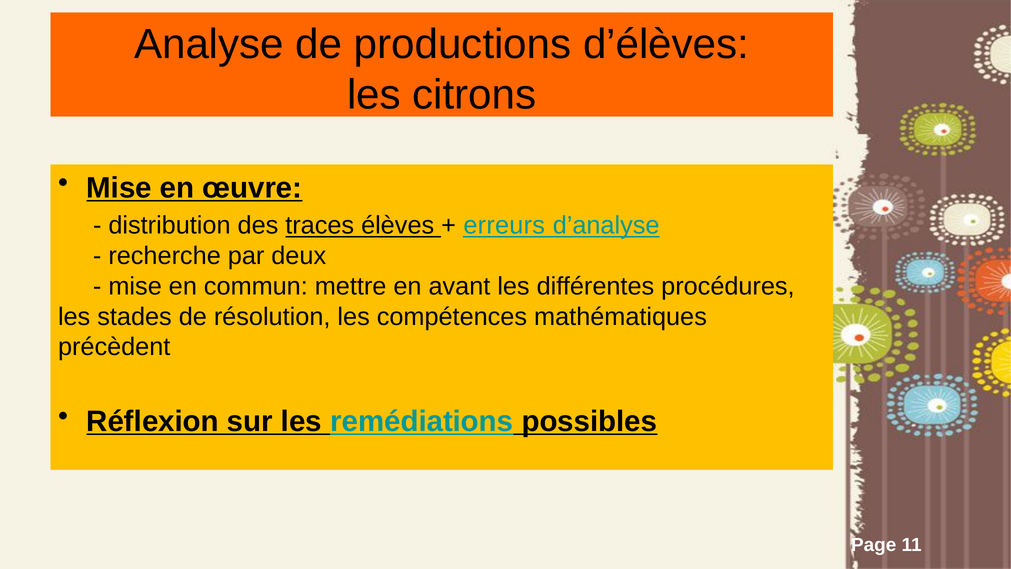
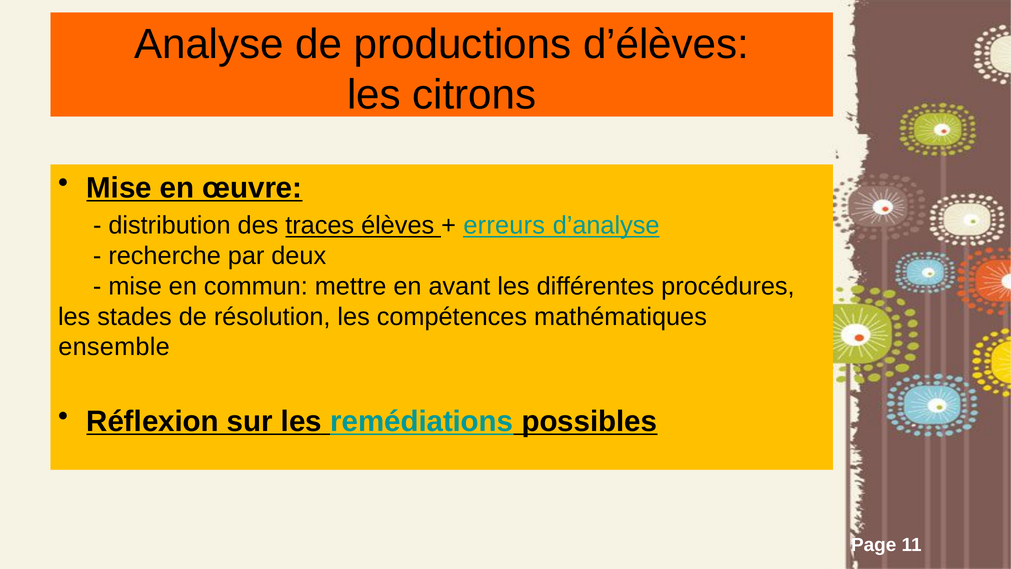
précèdent: précèdent -> ensemble
